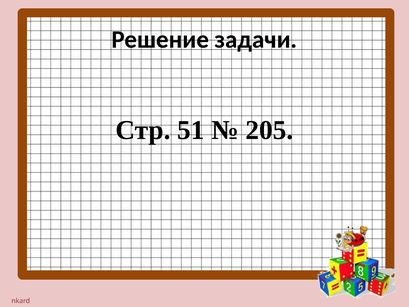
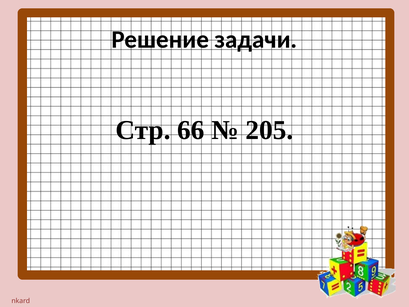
51: 51 -> 66
